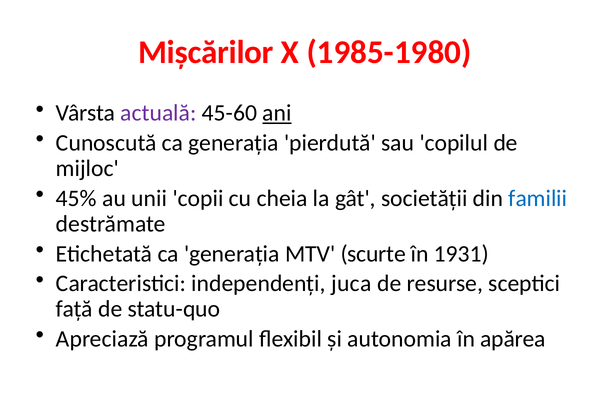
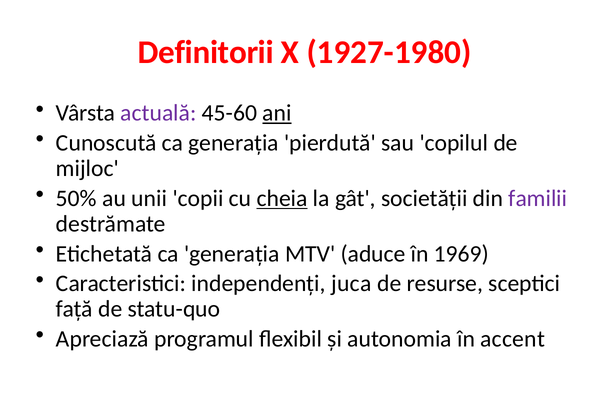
Mișcărilor: Mișcărilor -> Definitorii
1985-1980: 1985-1980 -> 1927-1980
45%: 45% -> 50%
cheia underline: none -> present
familii colour: blue -> purple
scurte: scurte -> aduce
1931: 1931 -> 1969
apărea: apărea -> accent
